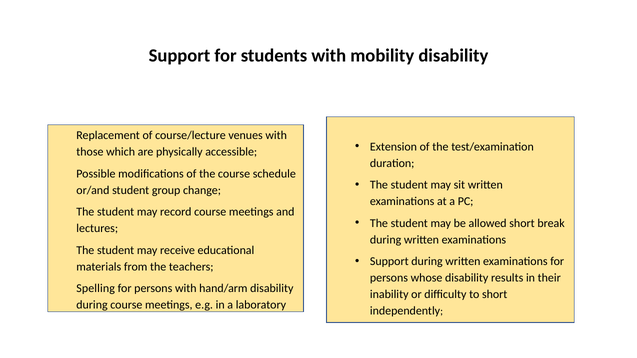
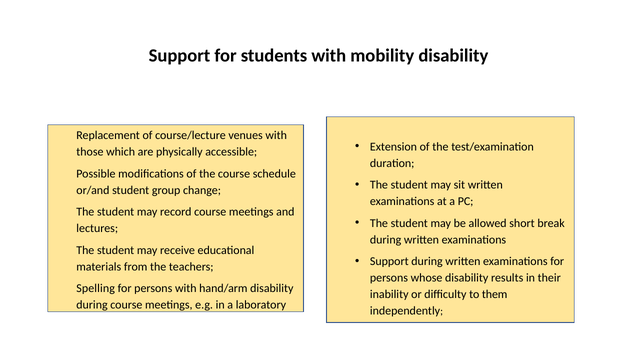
to short: short -> them
